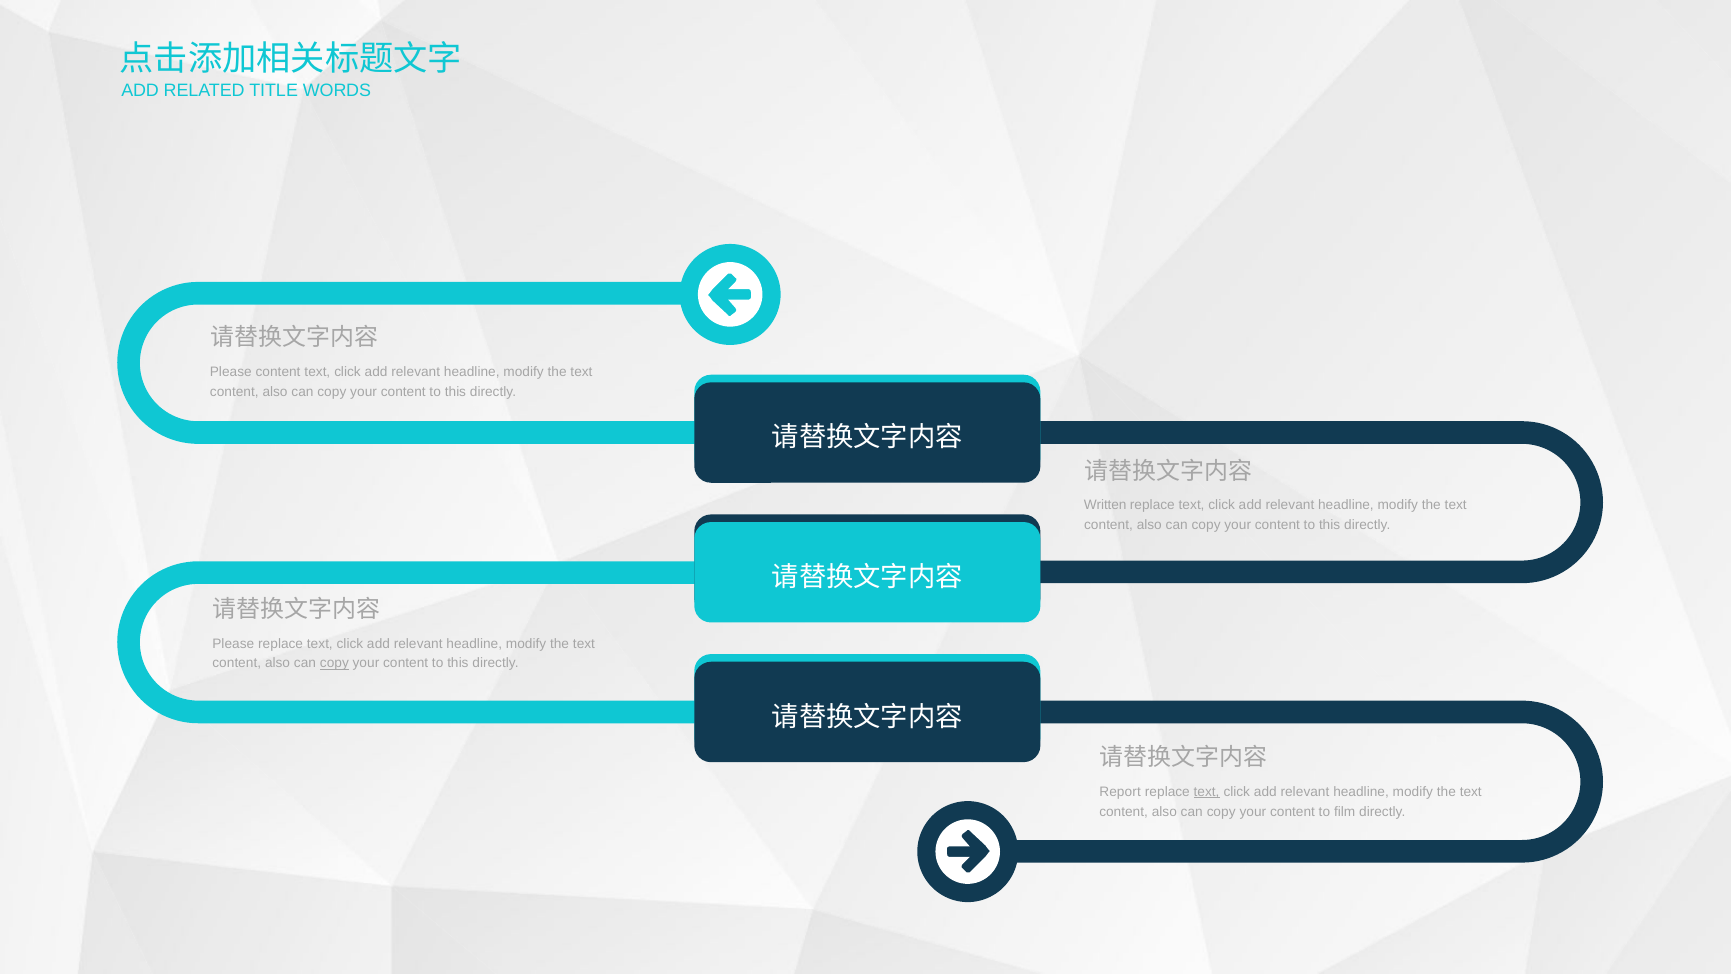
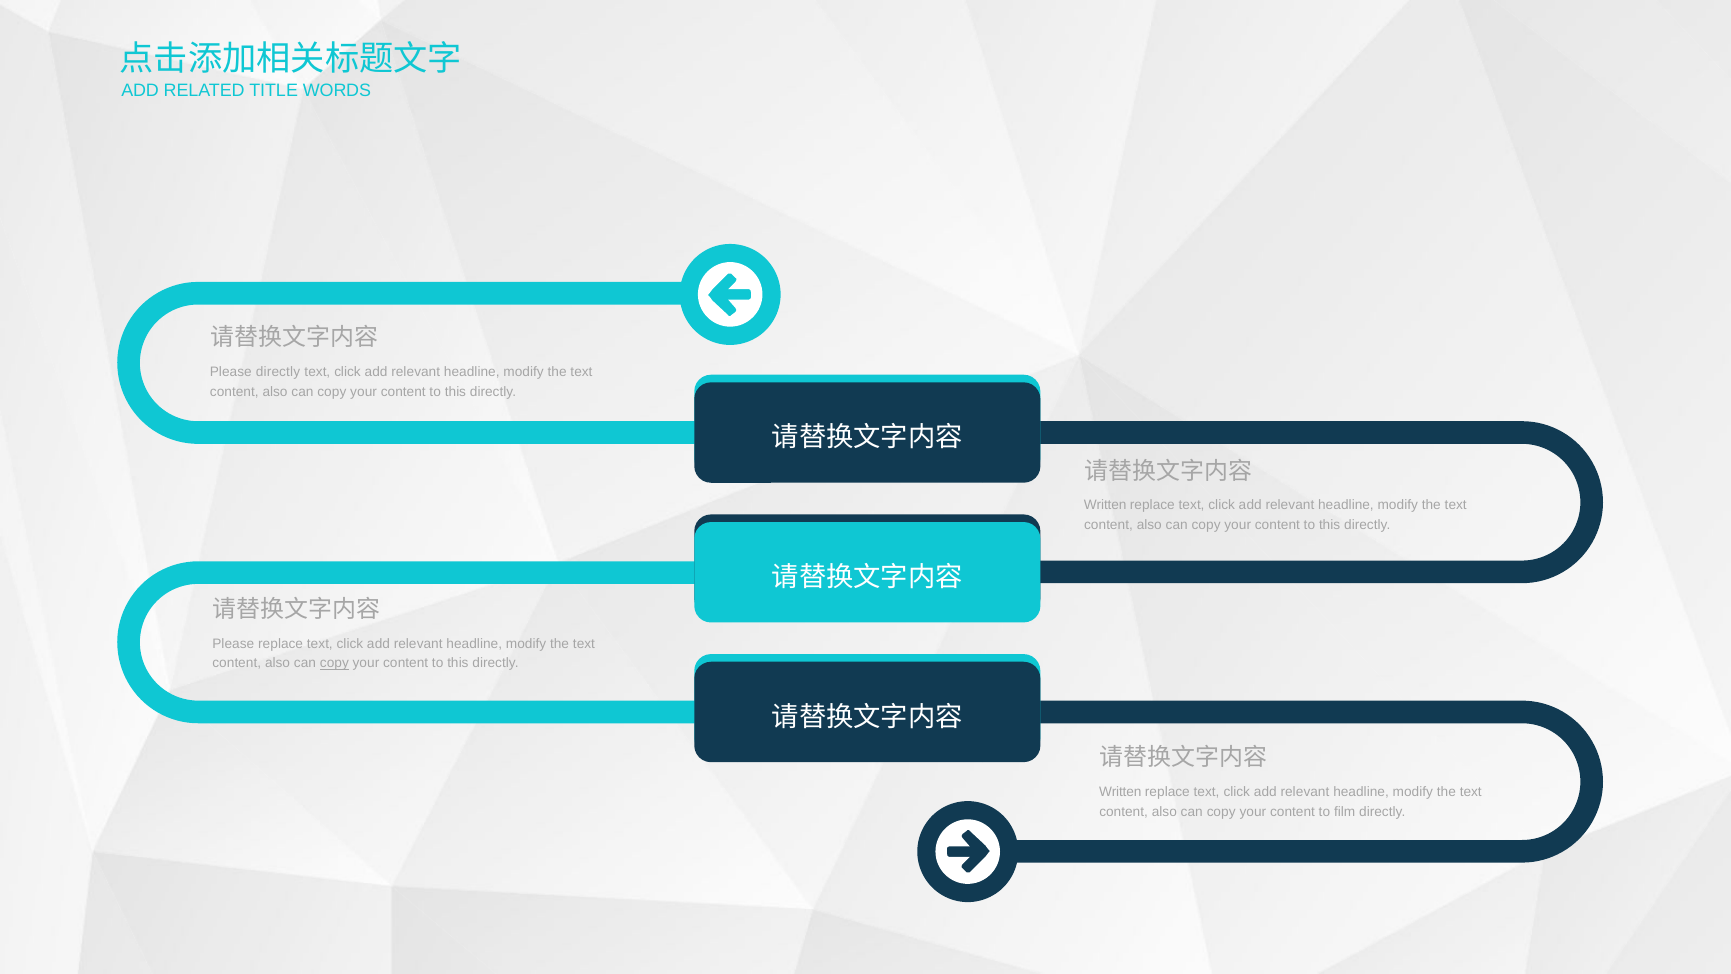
Please content: content -> directly
Report at (1120, 792): Report -> Written
text at (1207, 792) underline: present -> none
